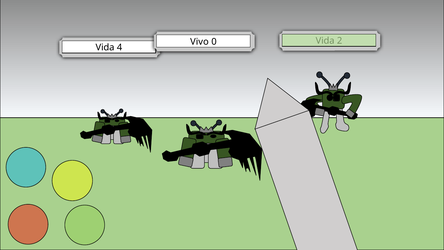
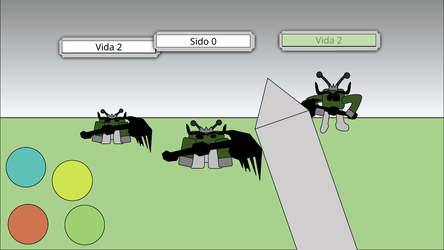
Vivo: Vivo -> Sido
4 at (120, 48): 4 -> 2
